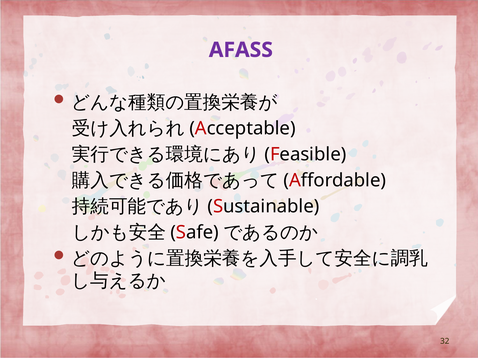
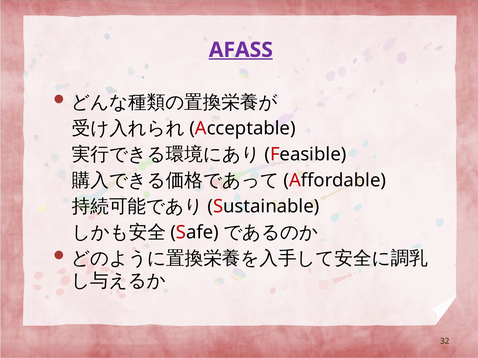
AFASS underline: none -> present
